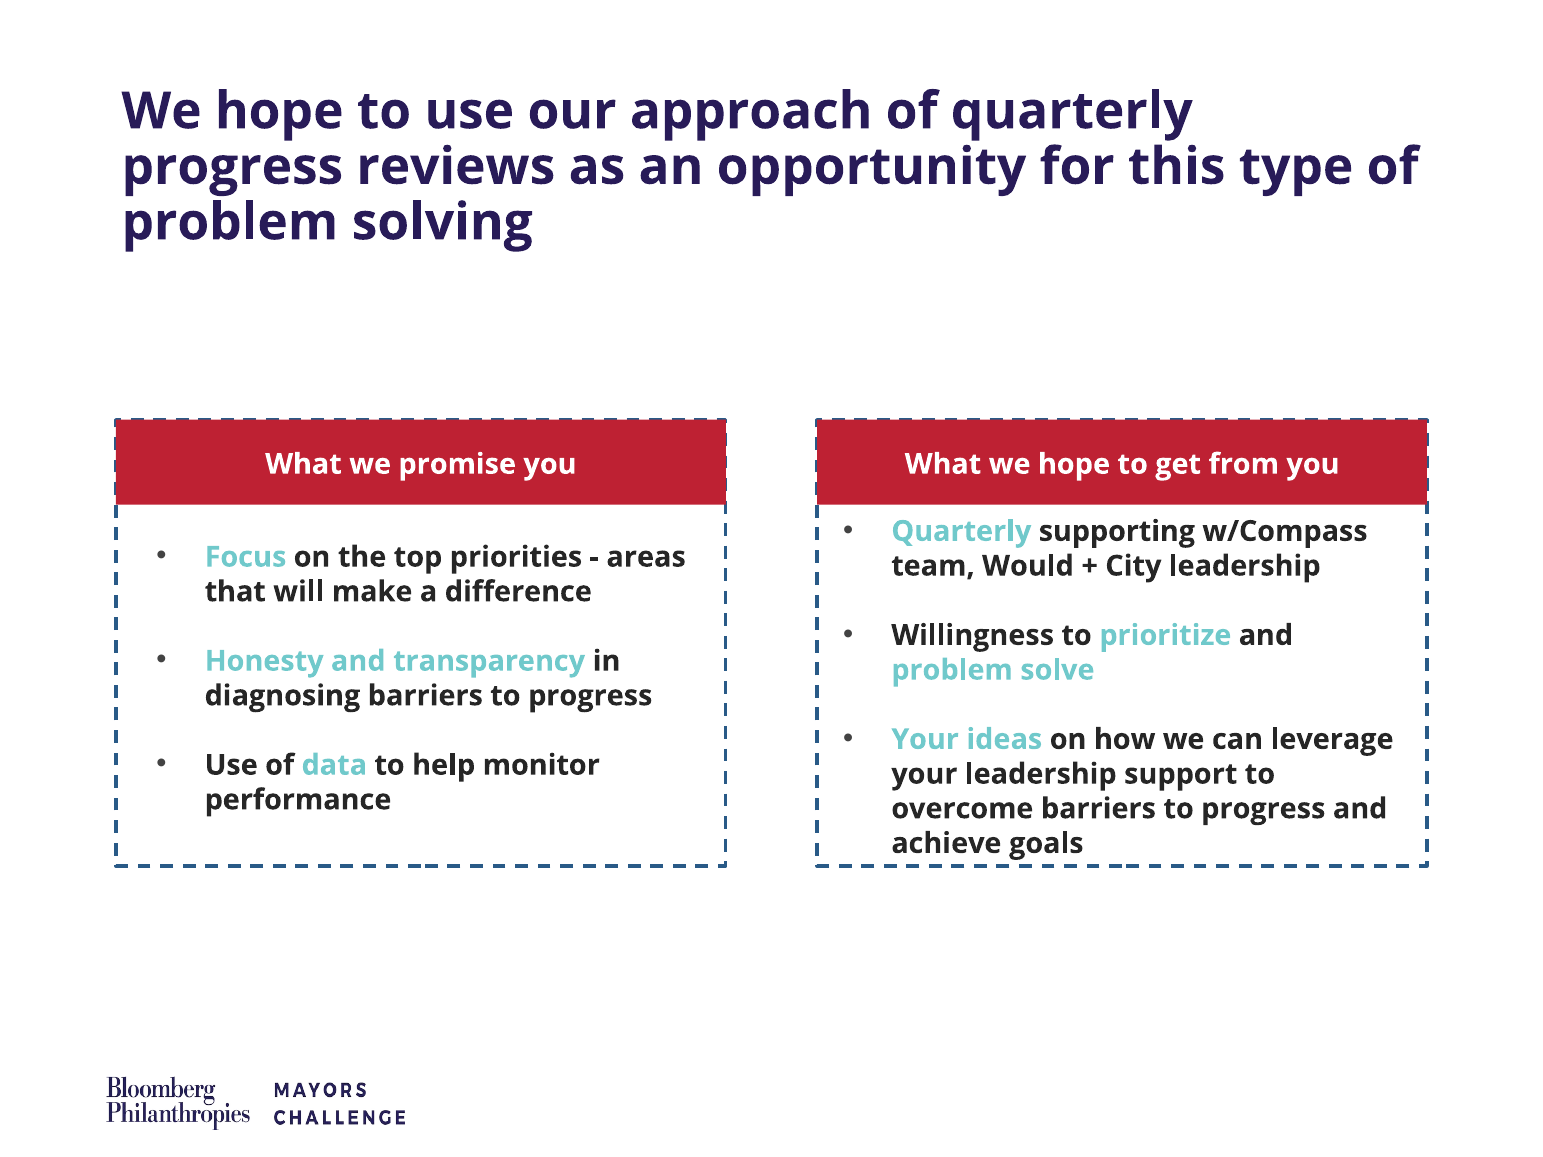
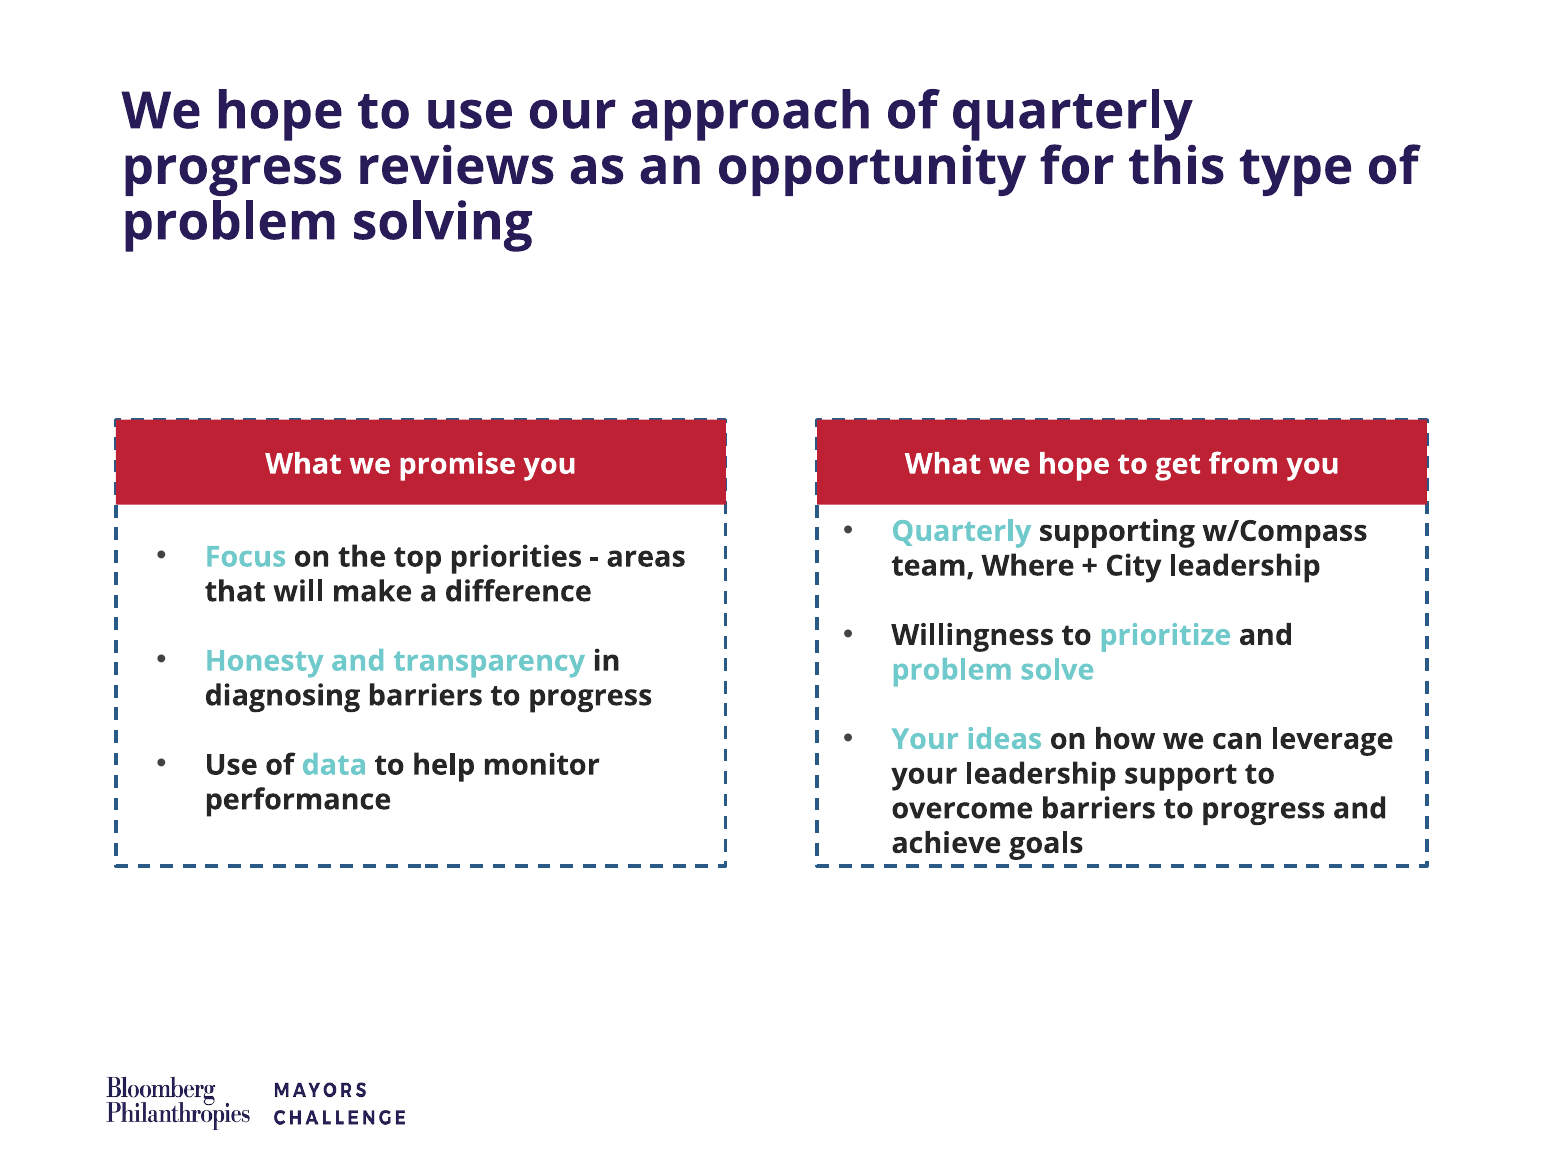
Would: Would -> Where
